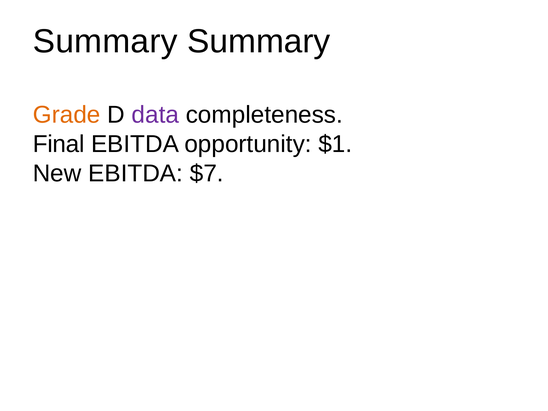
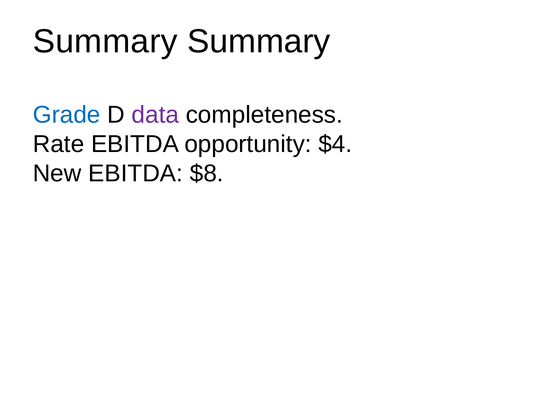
Grade colour: orange -> blue
Final: Final -> Rate
$1: $1 -> $4
$7: $7 -> $8
